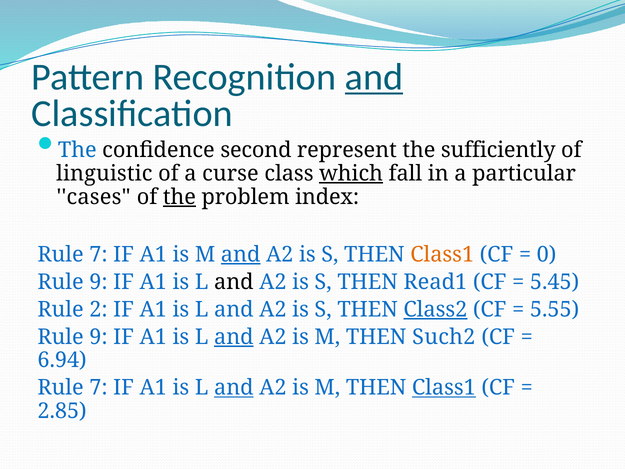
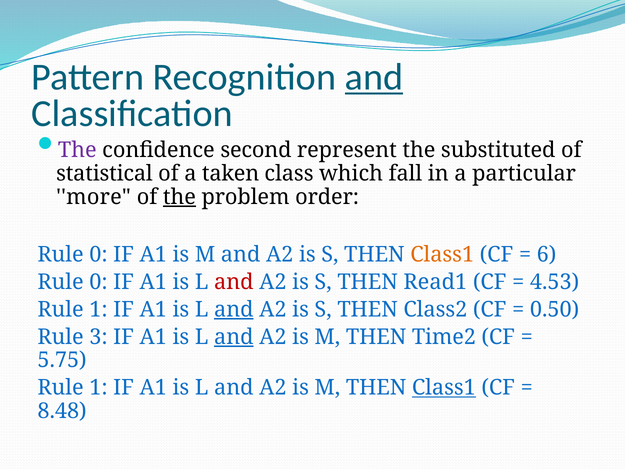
The at (77, 150) colour: blue -> purple
sufficiently: sufficiently -> substituted
linguistic: linguistic -> statistical
curse: curse -> taken
which underline: present -> none
cases: cases -> more
index: index -> order
7 at (98, 254): 7 -> 0
and at (241, 254) underline: present -> none
0: 0 -> 6
9 at (98, 282): 9 -> 0
and at (234, 282) colour: black -> red
5.45: 5.45 -> 4.53
2 at (98, 309): 2 -> 1
and at (234, 309) underline: none -> present
Class2 underline: present -> none
5.55: 5.55 -> 0.50
9 at (98, 337): 9 -> 3
Such2: Such2 -> Time2
6.94: 6.94 -> 5.75
7 at (98, 388): 7 -> 1
and at (234, 388) underline: present -> none
2.85: 2.85 -> 8.48
